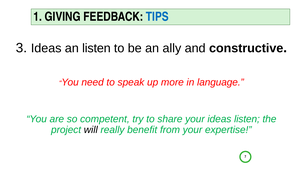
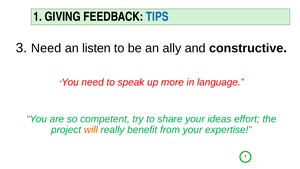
3 Ideas: Ideas -> Need
ideas listen: listen -> effort
will colour: black -> orange
